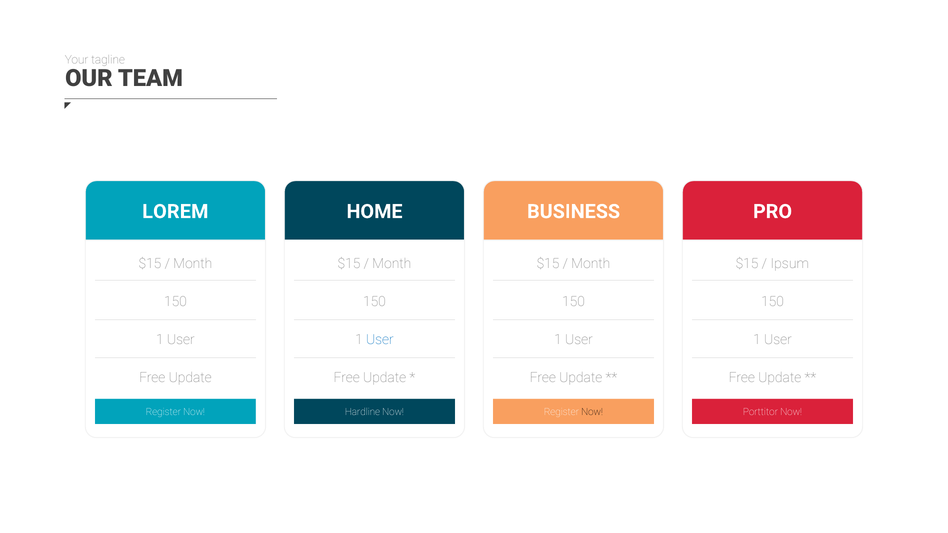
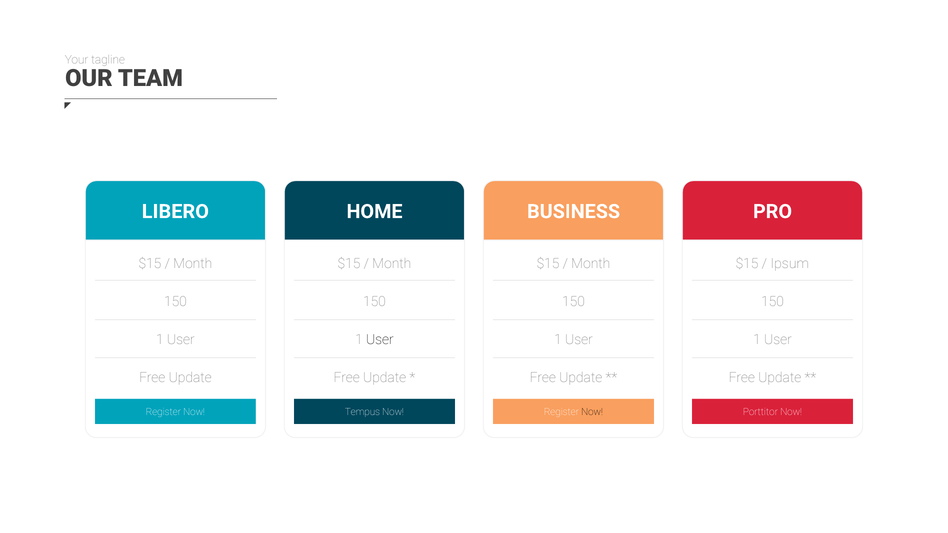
LOREM: LOREM -> LIBERO
User at (380, 340) colour: blue -> black
Hardline: Hardline -> Tempus
